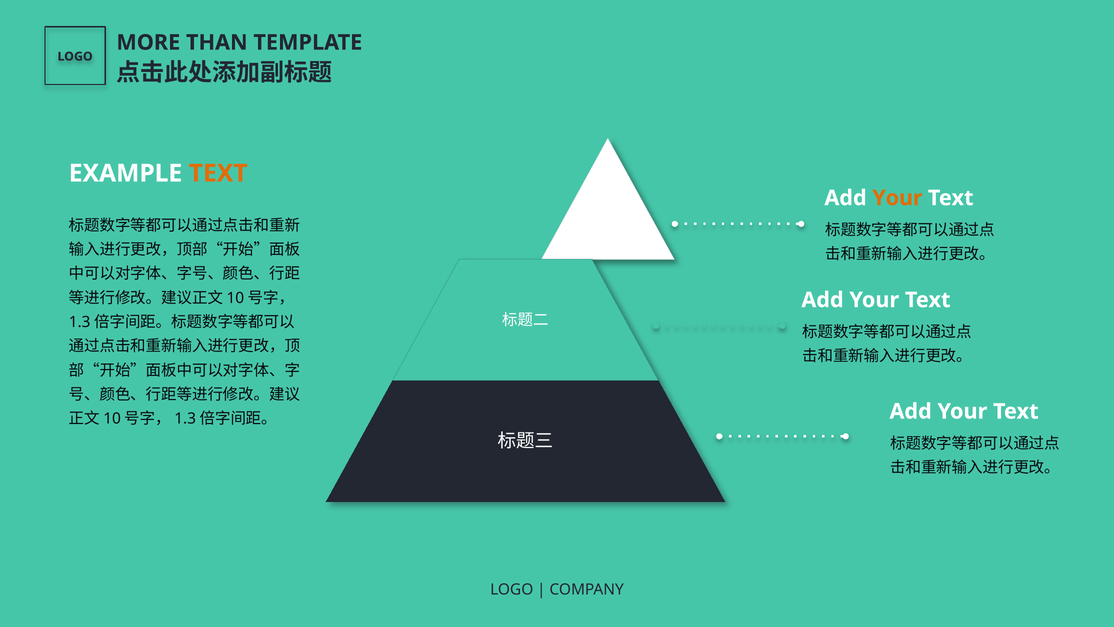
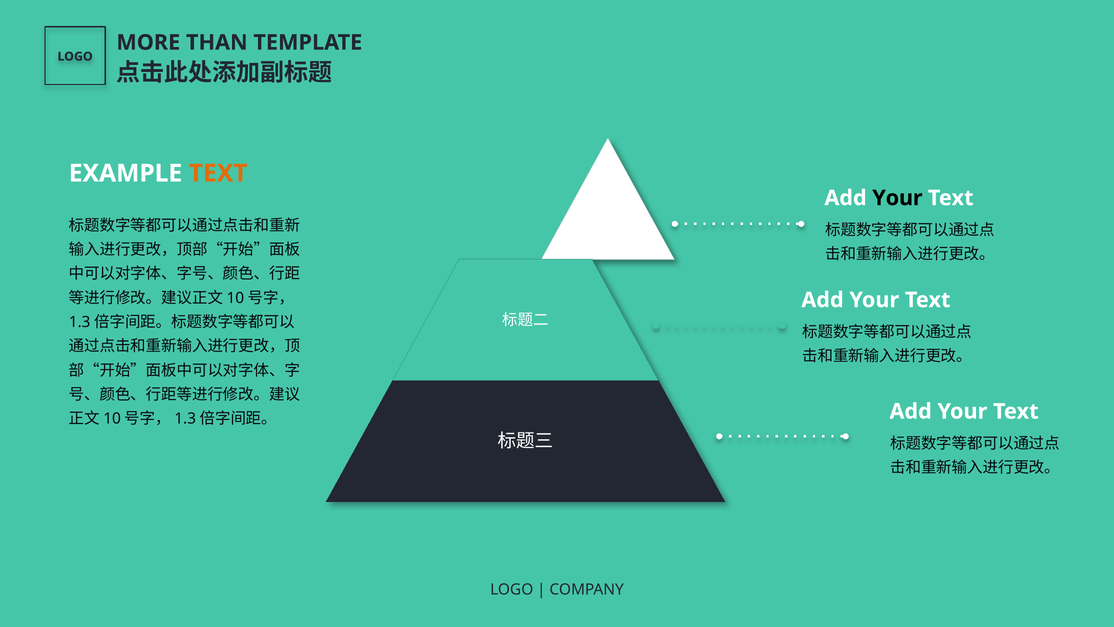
Your at (897, 198) colour: orange -> black
